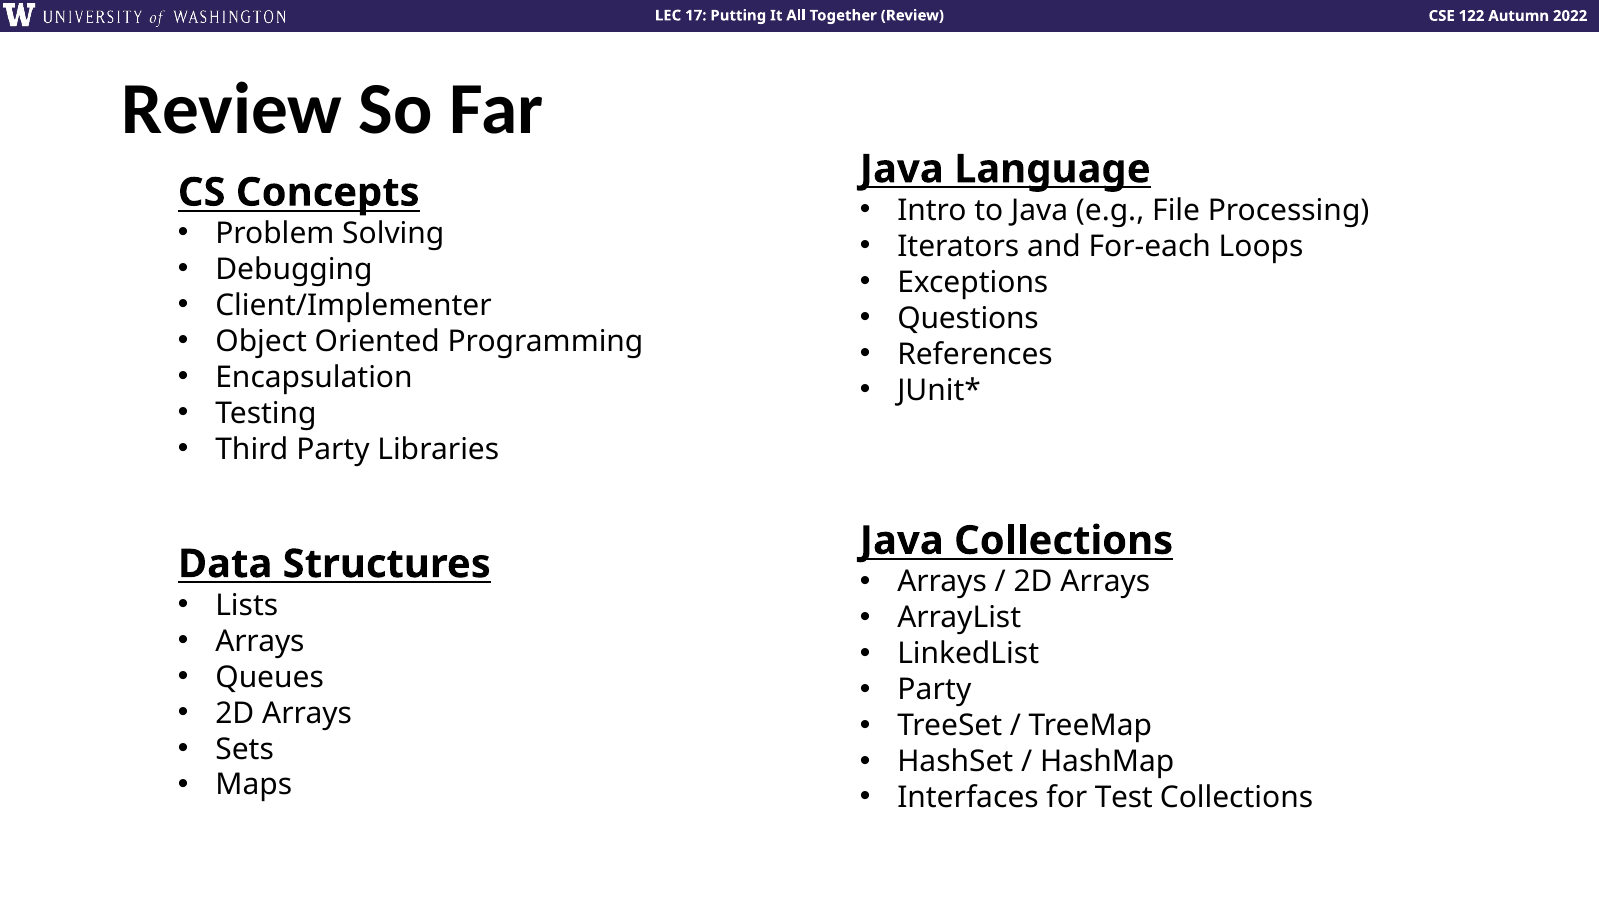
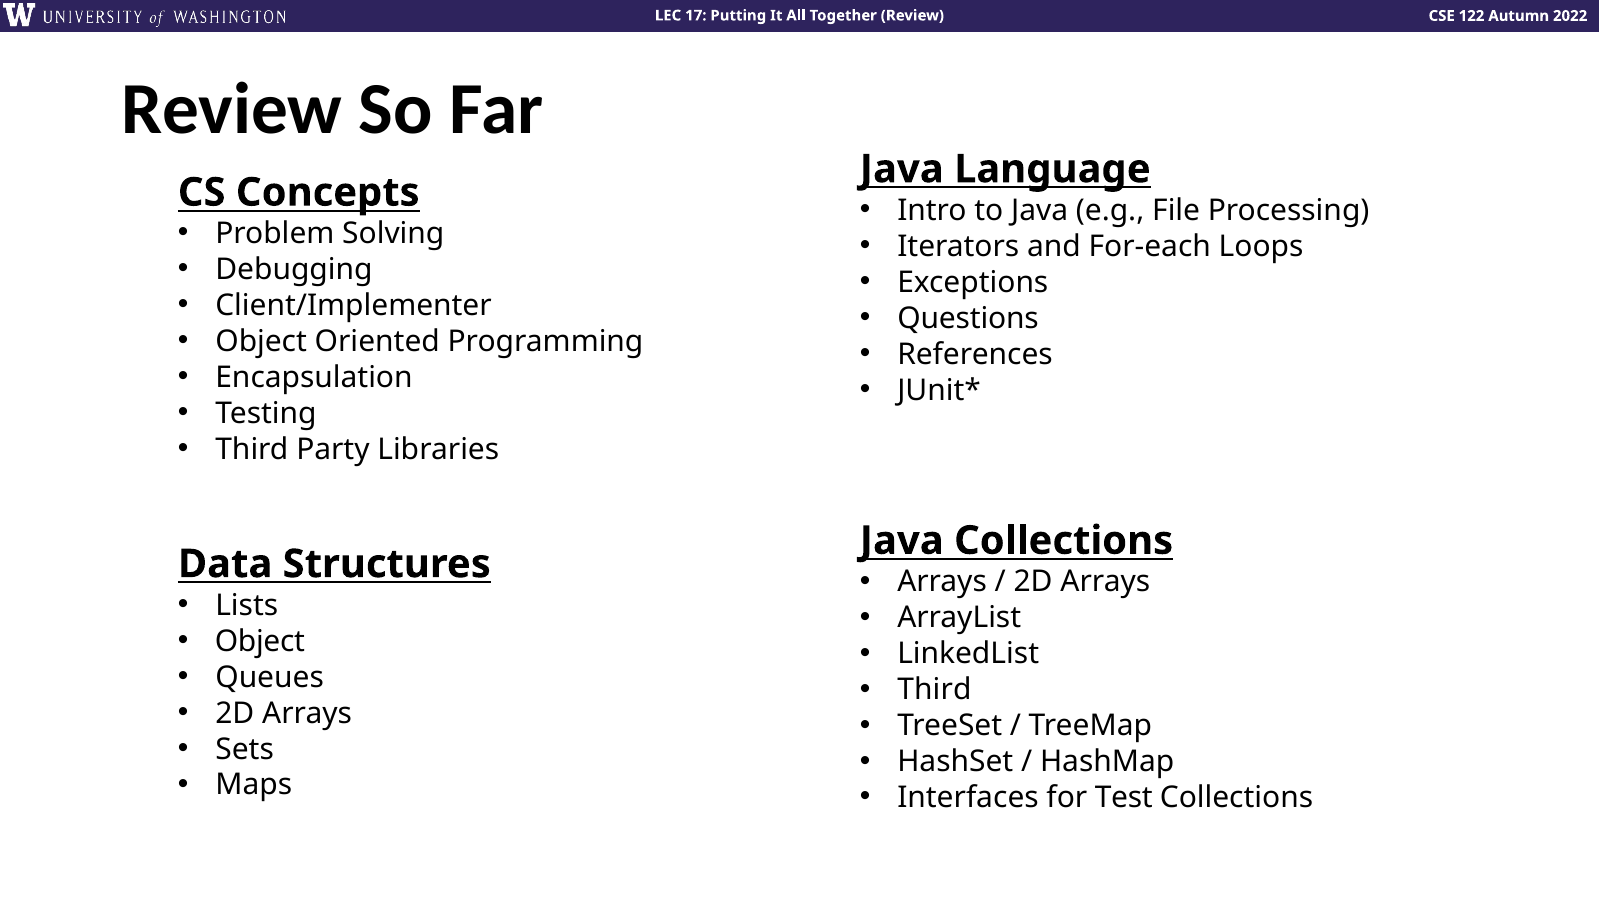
Arrays at (260, 642): Arrays -> Object
Party at (934, 690): Party -> Third
